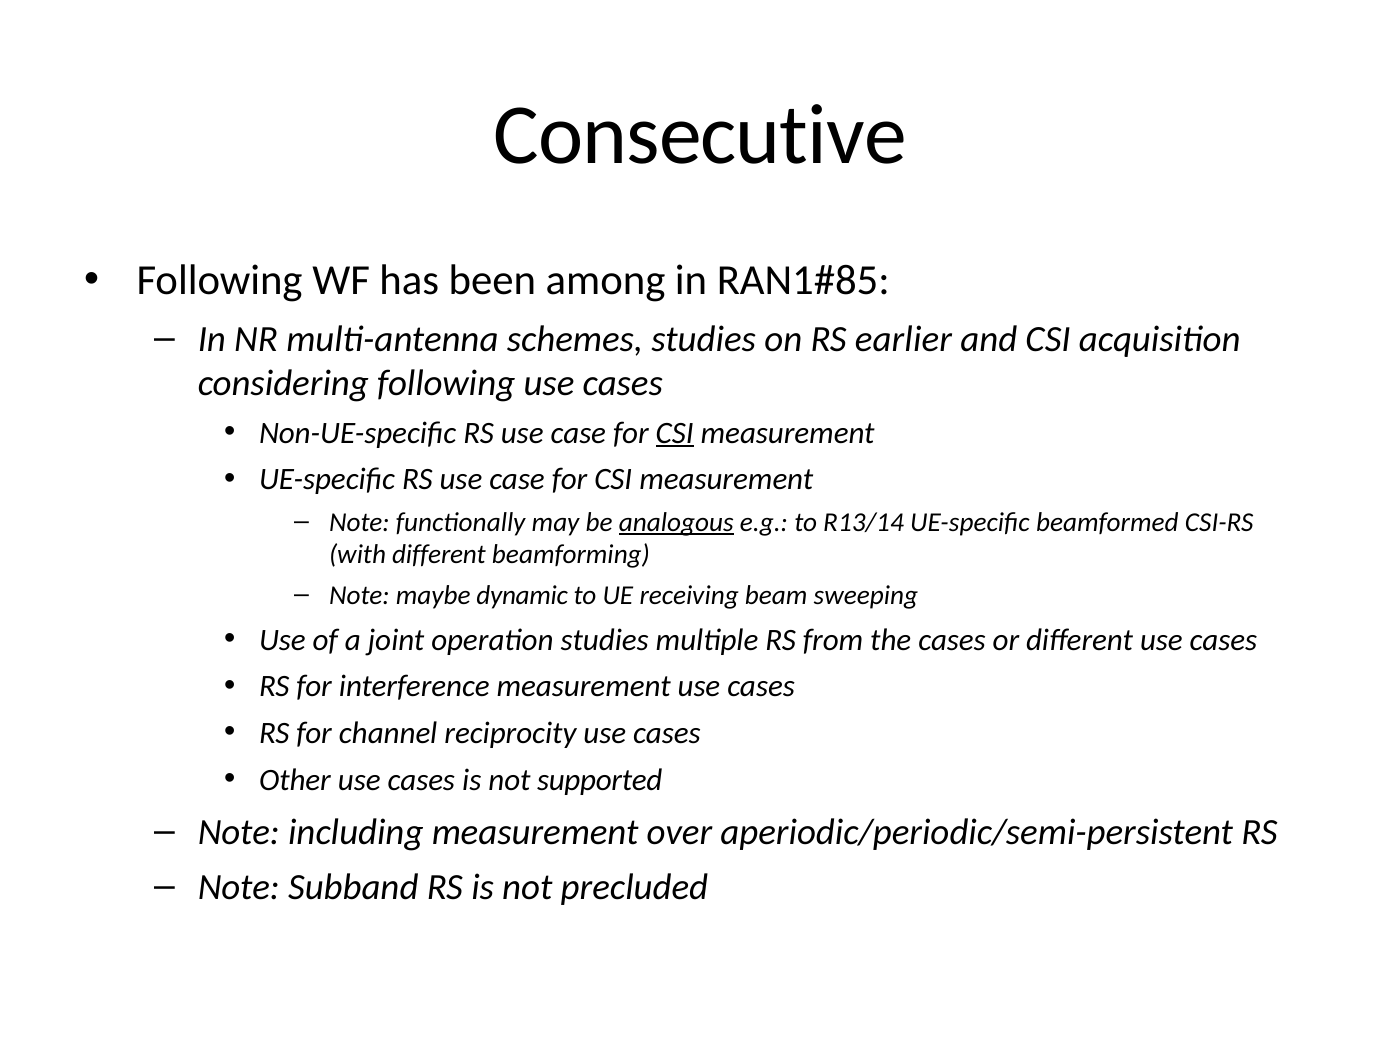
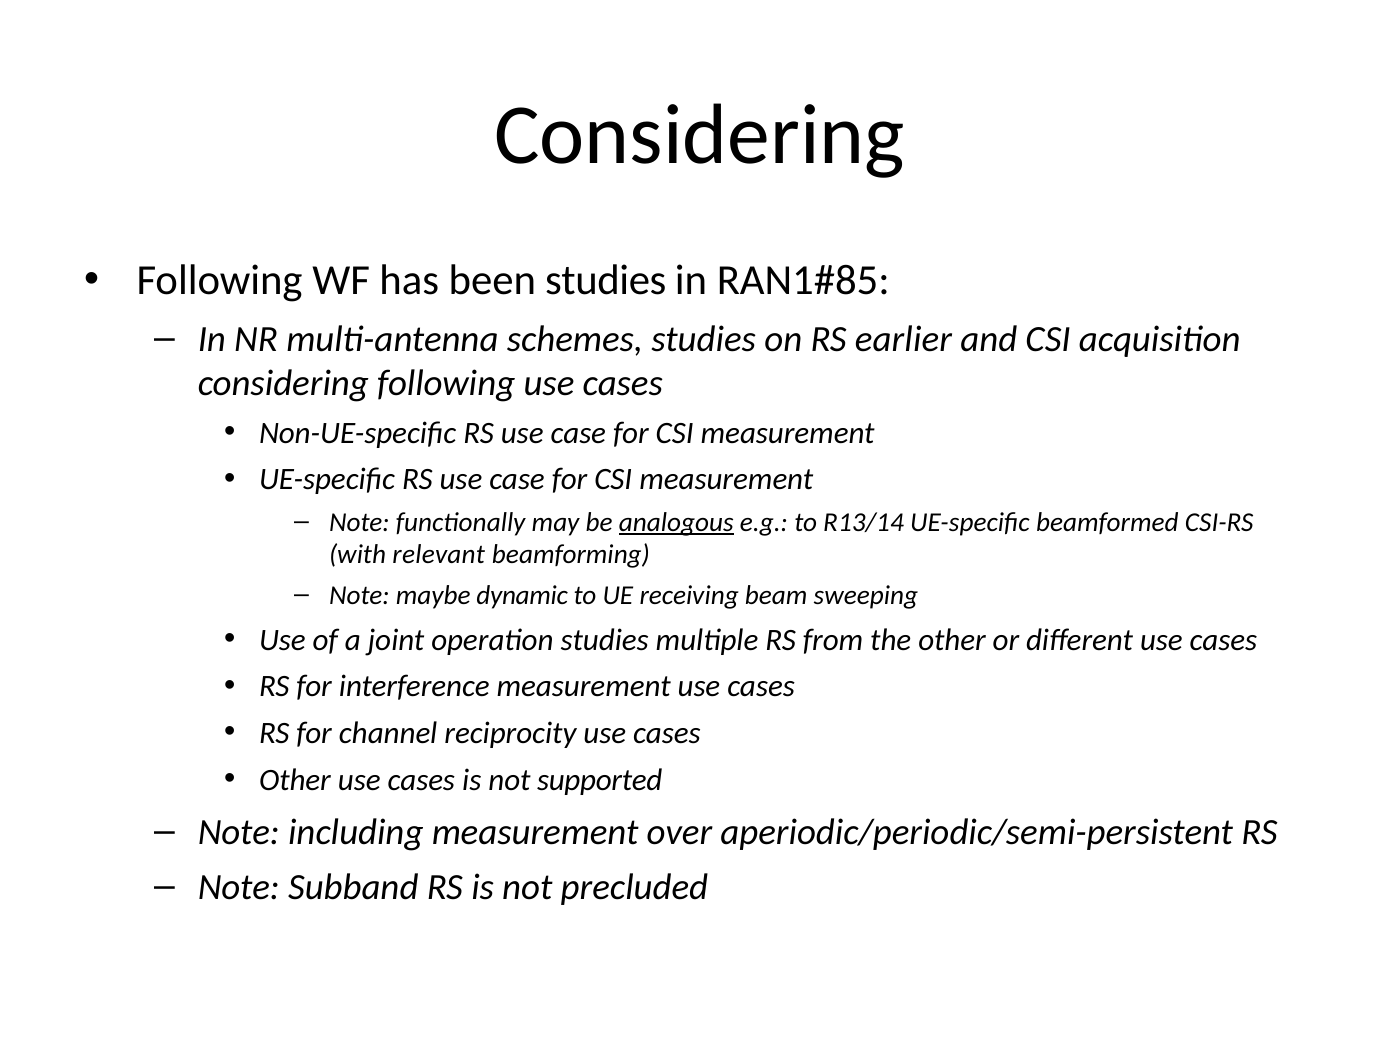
Consecutive at (700, 136): Consecutive -> Considering
been among: among -> studies
CSI at (675, 433) underline: present -> none
with different: different -> relevant
the cases: cases -> other
